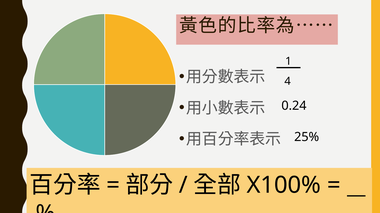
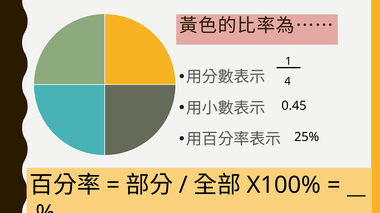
0.24: 0.24 -> 0.45
